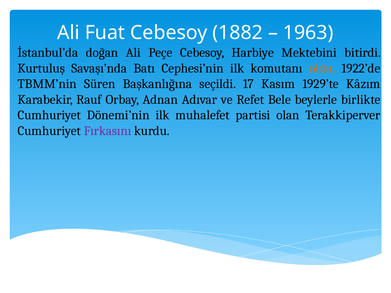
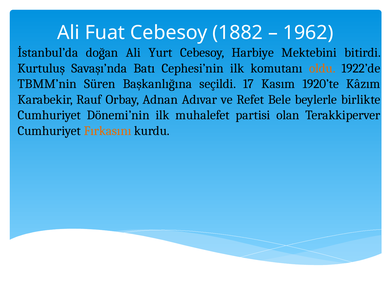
1963: 1963 -> 1962
Peçe: Peçe -> Yurt
1929’te: 1929’te -> 1920’te
Fırkasını colour: purple -> orange
